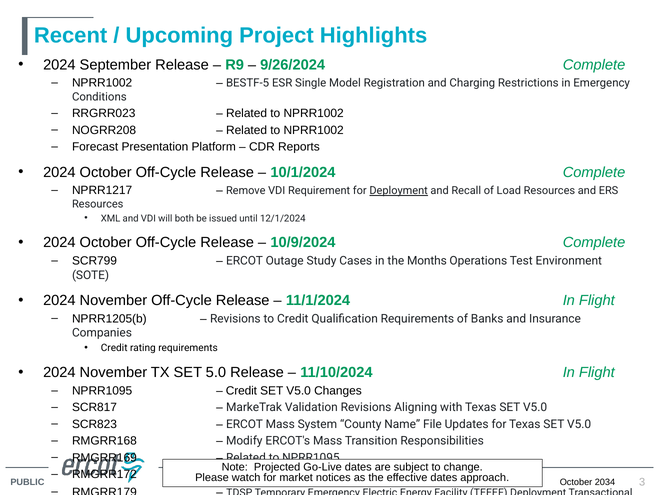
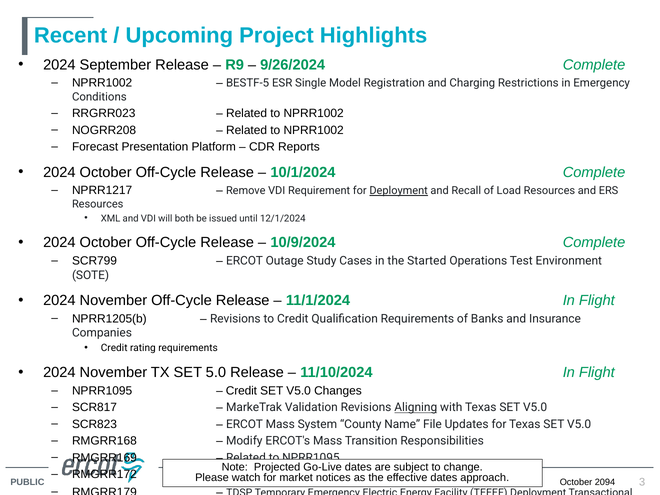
Months: Months -> Started
Aligning underline: none -> present
2034: 2034 -> 2094
